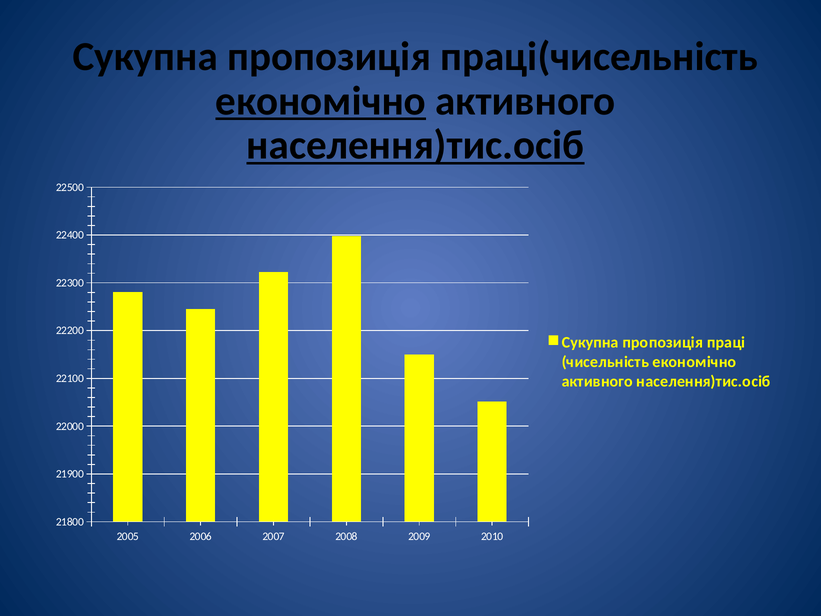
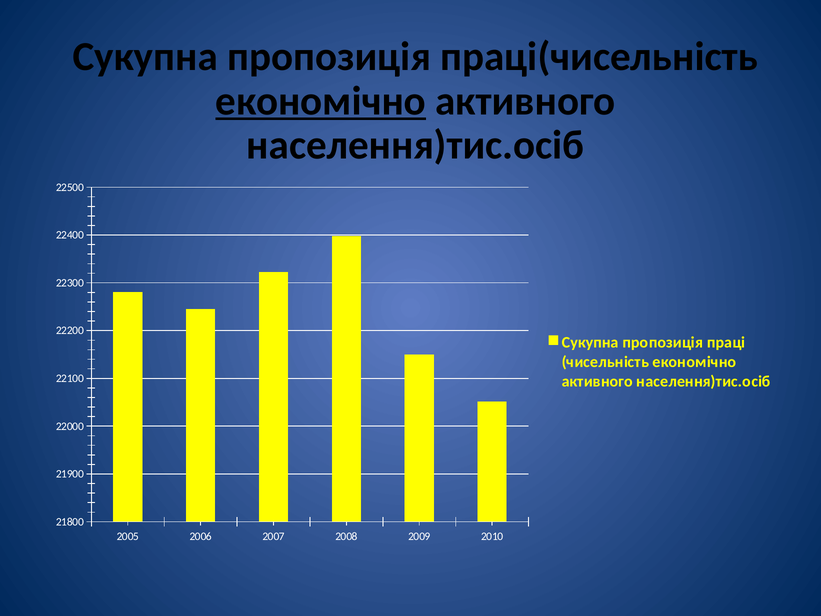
населення)тис.осіб at (415, 145) underline: present -> none
